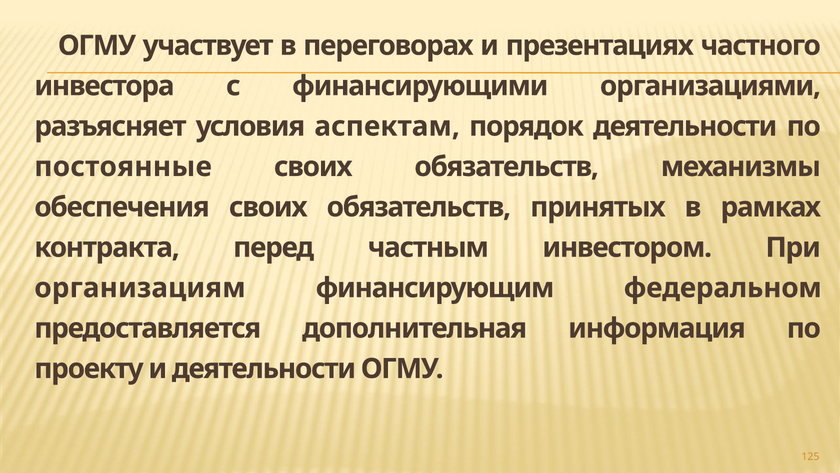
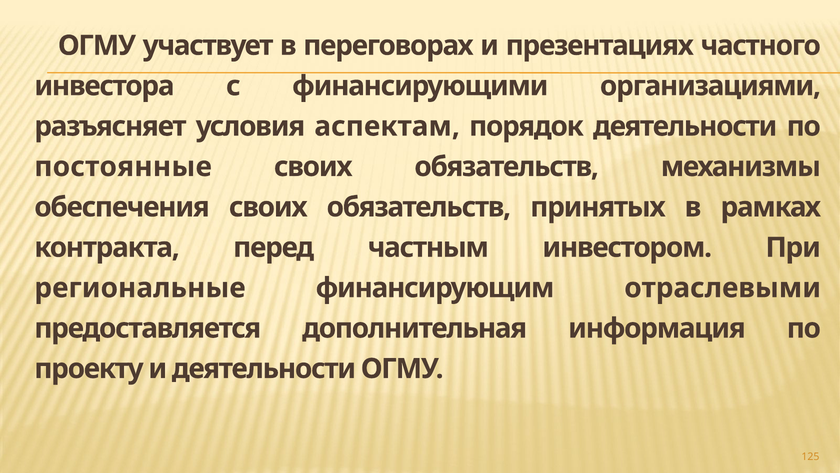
организациям: организациям -> региональные
федеральном: федеральном -> отраслевыми
